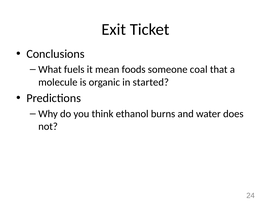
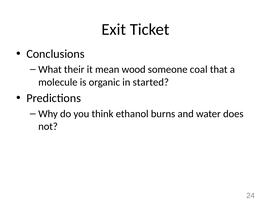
fuels: fuels -> their
foods: foods -> wood
